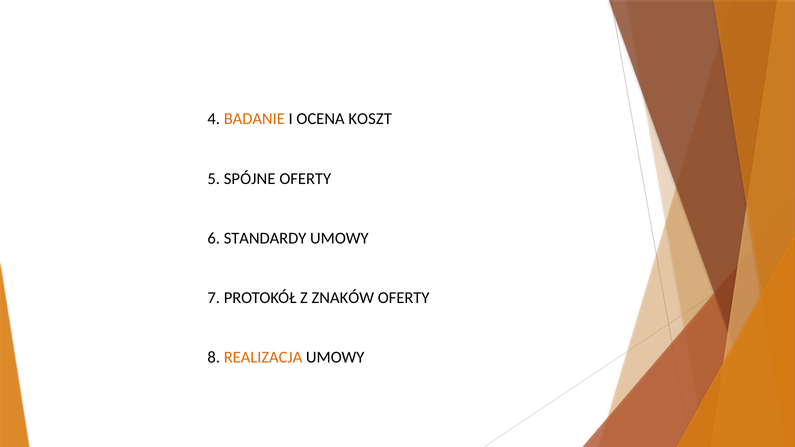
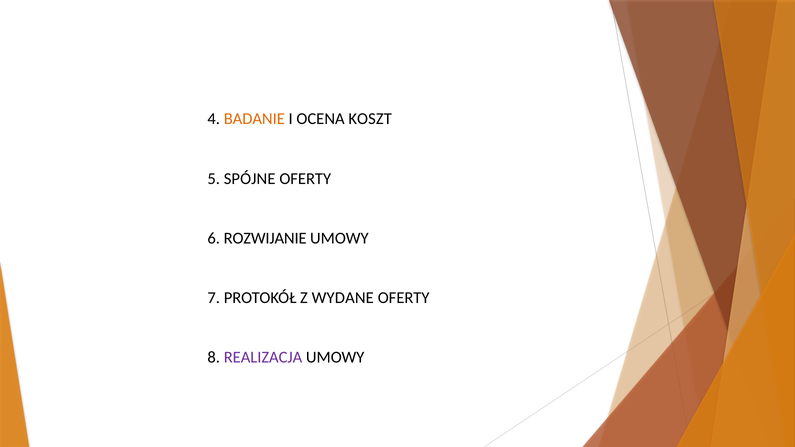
STANDARDY: STANDARDY -> ROZWIJANIE
ZNAKÓW: ZNAKÓW -> WYDANE
REALIZACJA colour: orange -> purple
